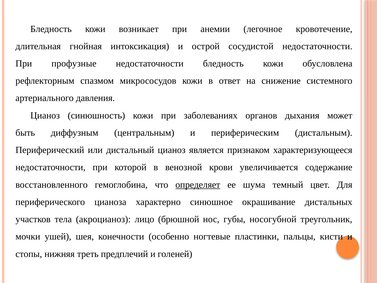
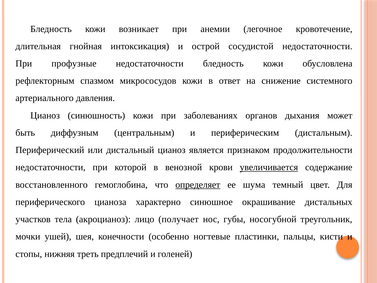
характеризующееся: характеризующееся -> продолжительности
увеличивается underline: none -> present
брюшной: брюшной -> получает
